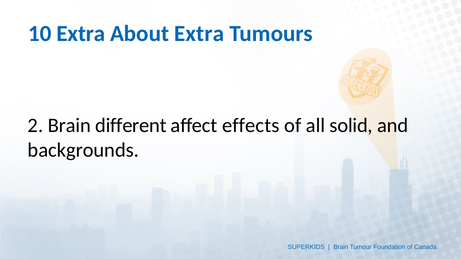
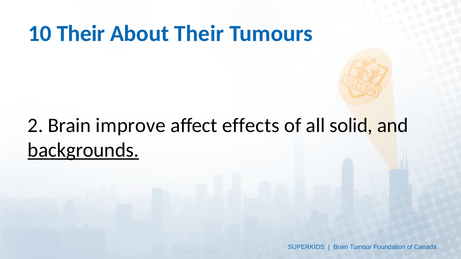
10 Extra: Extra -> Their
About Extra: Extra -> Their
different: different -> improve
backgrounds underline: none -> present
